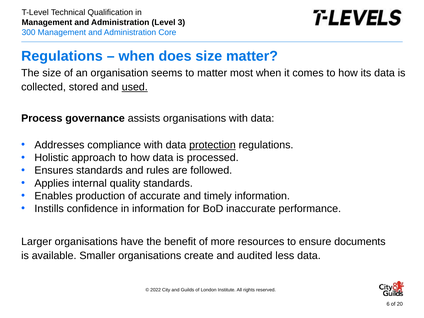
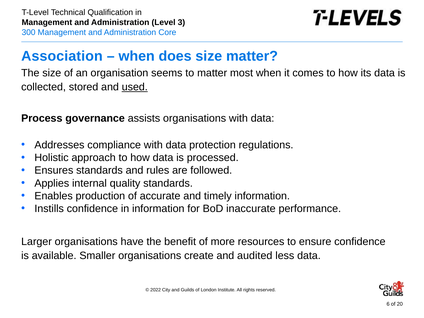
Regulations at (62, 56): Regulations -> Association
protection underline: present -> none
ensure documents: documents -> confidence
